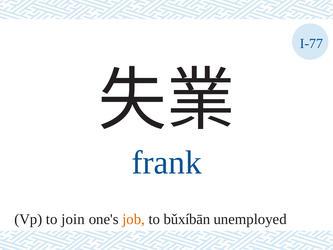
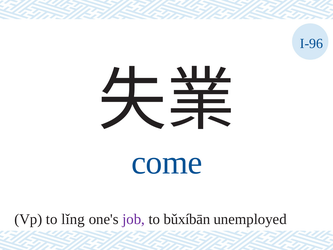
I-77: I-77 -> I-96
frank: frank -> come
join: join -> lǐng
job colour: orange -> purple
